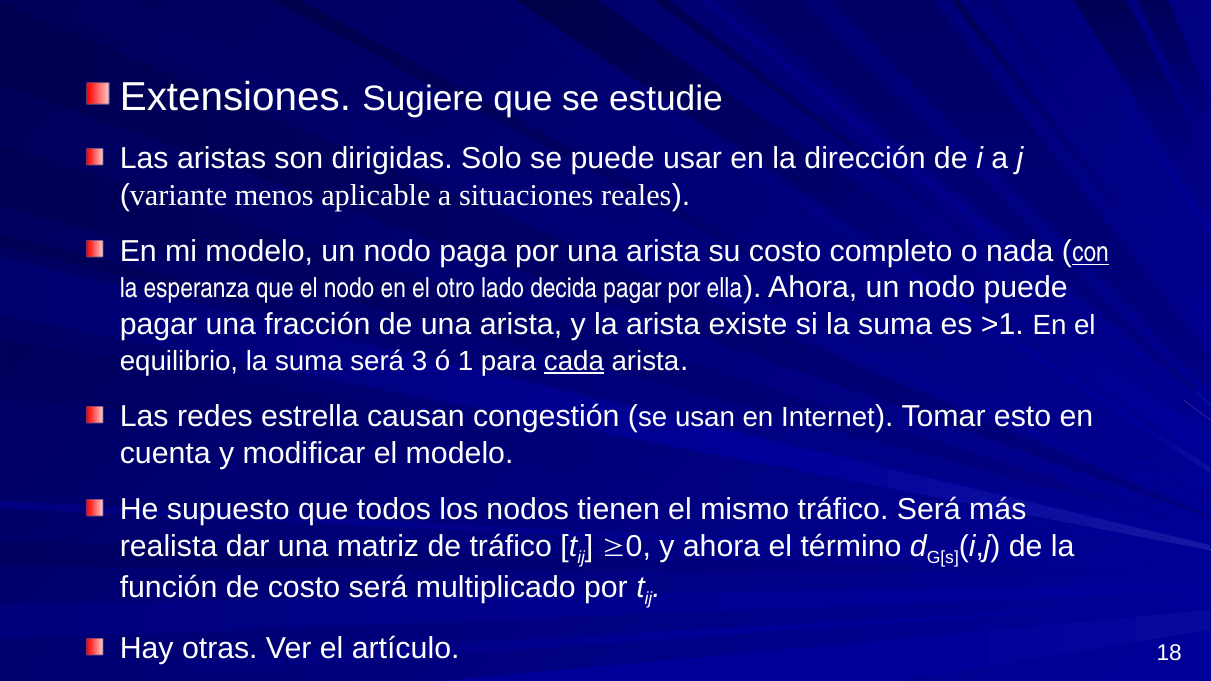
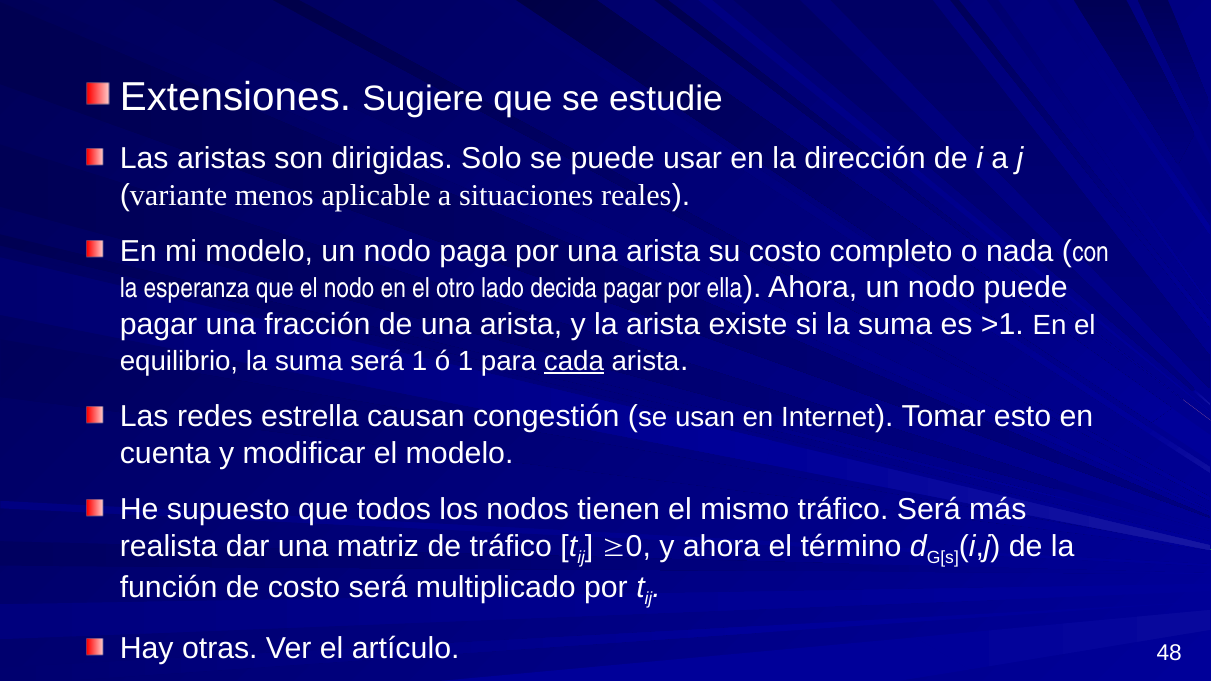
con underline: present -> none
será 3: 3 -> 1
18: 18 -> 48
